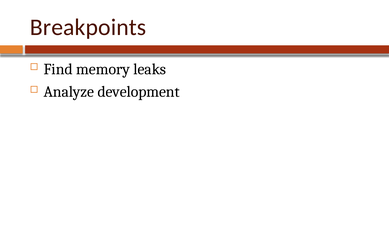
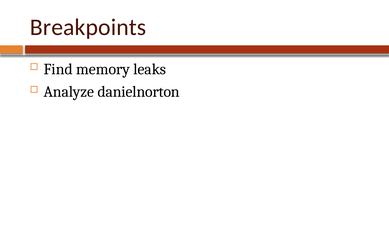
development: development -> danielnorton
